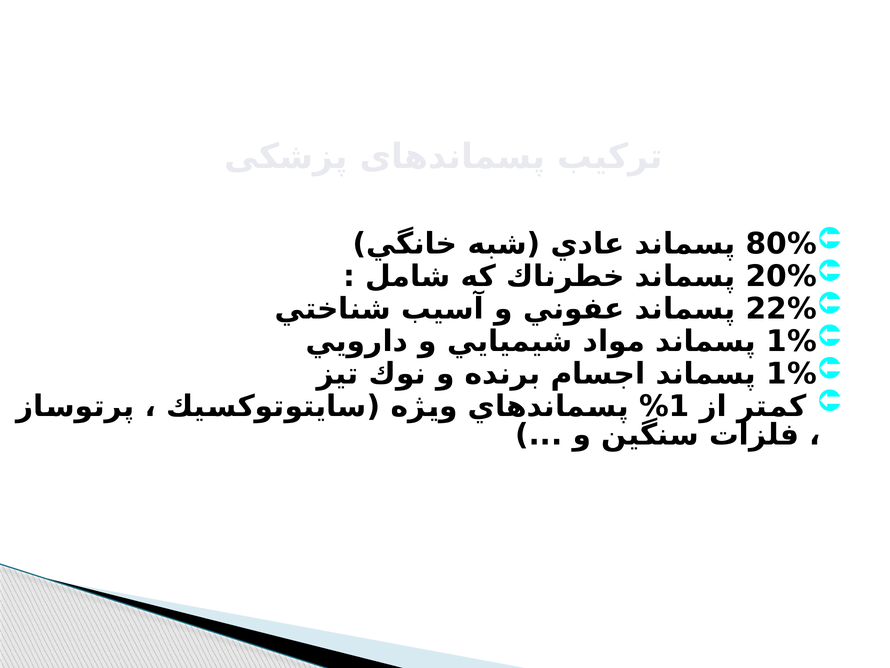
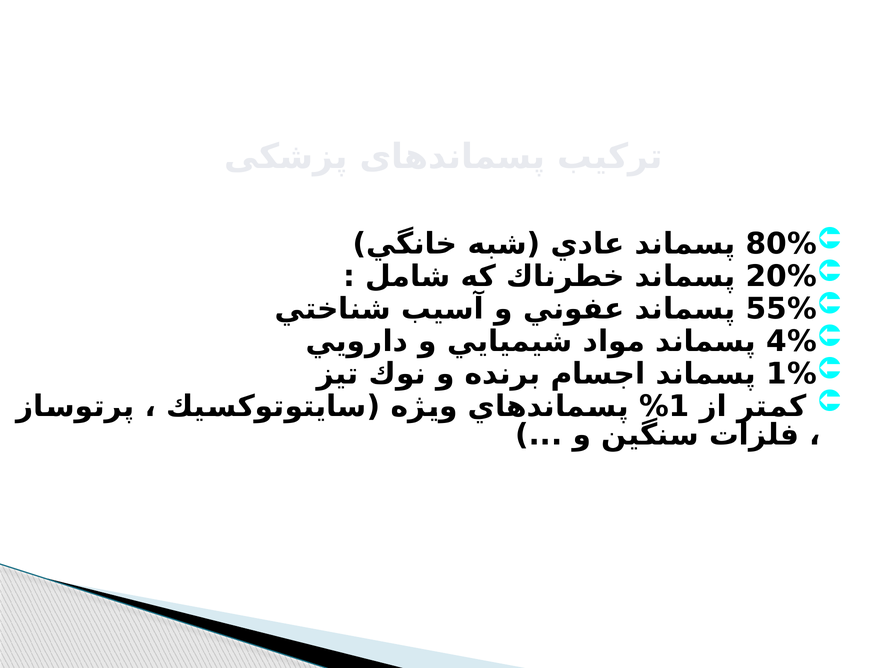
22%: 22% -> 55%
1% at (792, 341): 1% -> 4%
